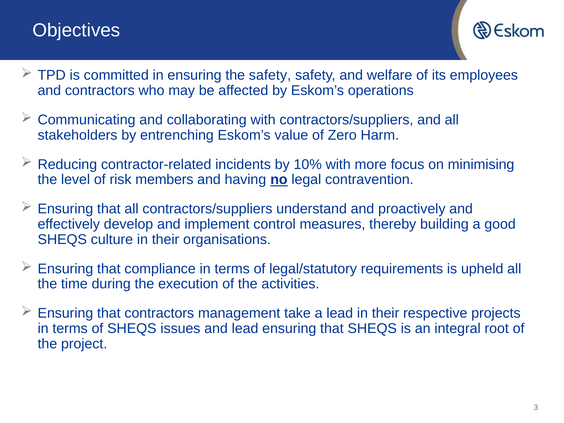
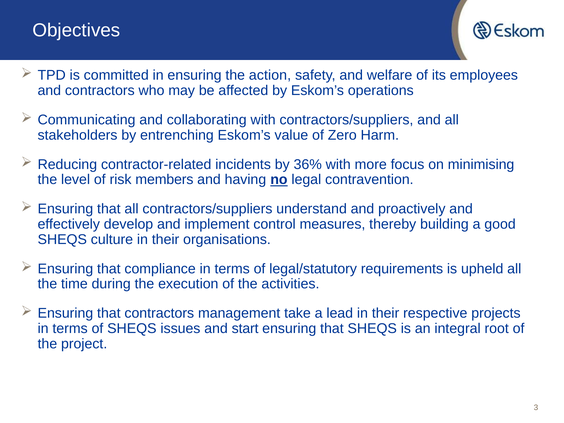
the safety: safety -> action
10%: 10% -> 36%
and lead: lead -> start
